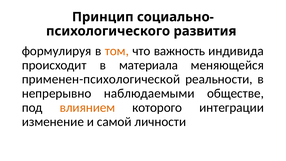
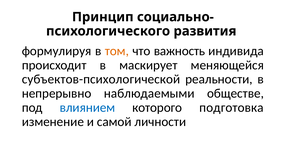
материала: материала -> маскирует
применен-психологической: применен-психологической -> субъектов-психологической
влиянием colour: orange -> blue
интеграции: интеграции -> подготовка
